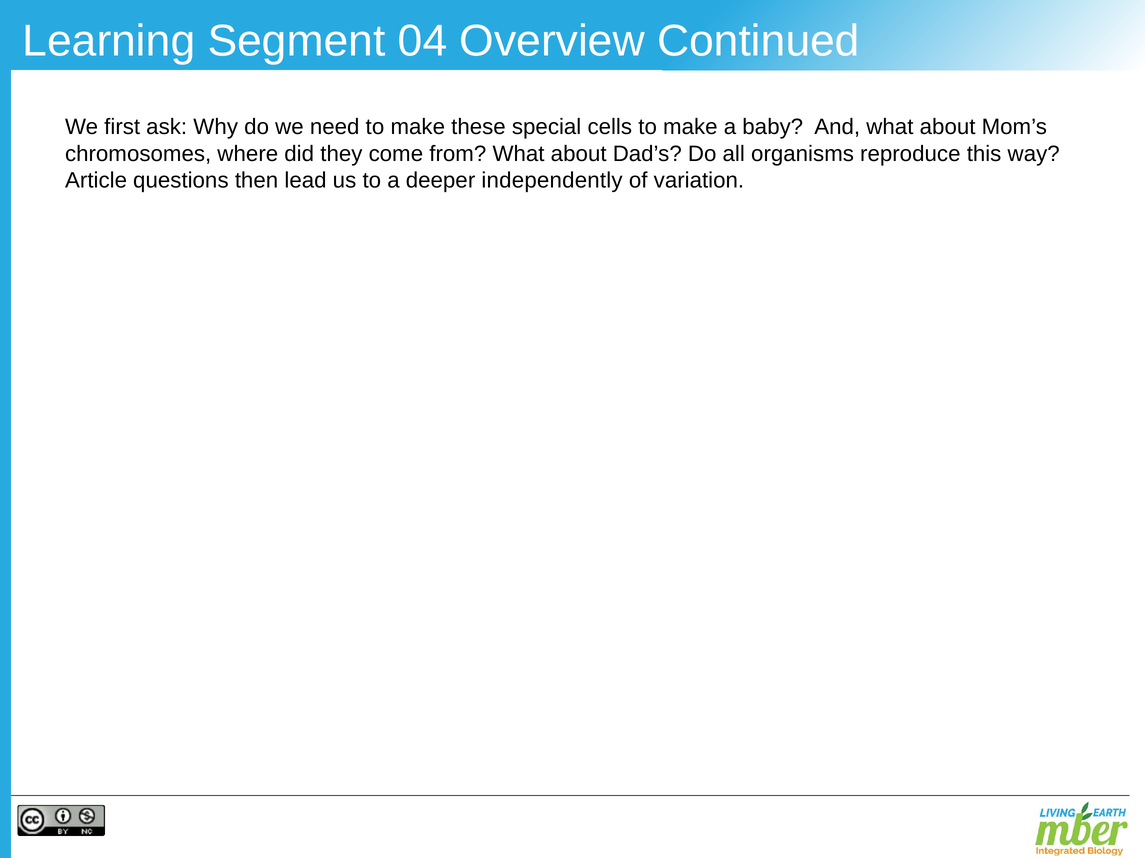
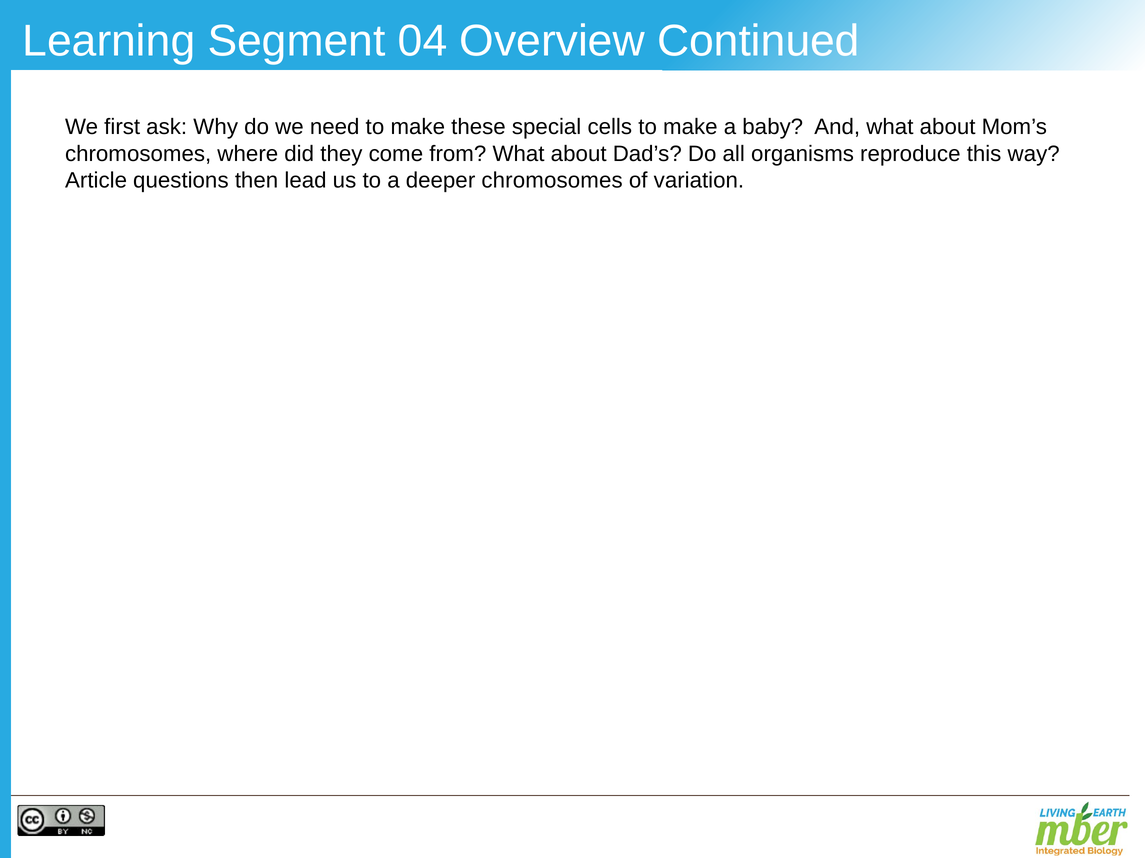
deeper independently: independently -> chromosomes
